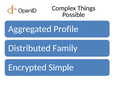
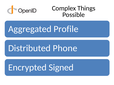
Family: Family -> Phone
Simple: Simple -> Signed
